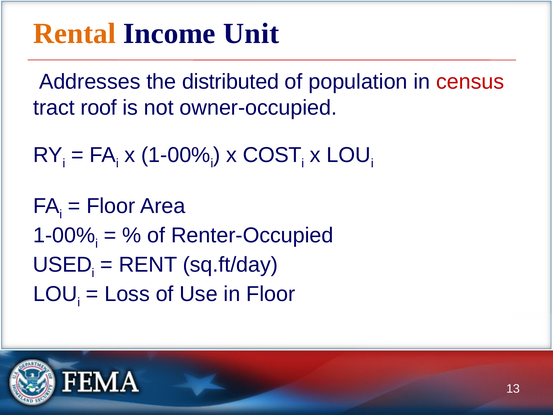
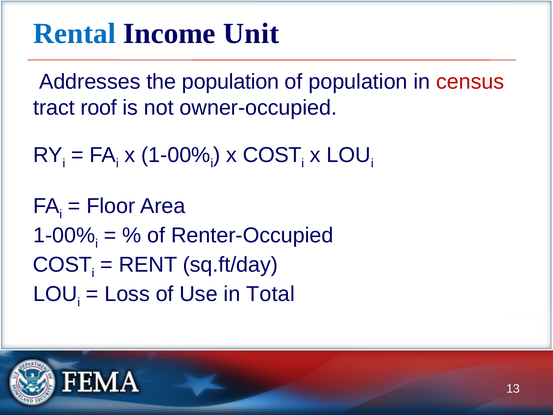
Rental colour: orange -> blue
the distributed: distributed -> population
USED at (62, 265): USED -> COST
in Floor: Floor -> Total
